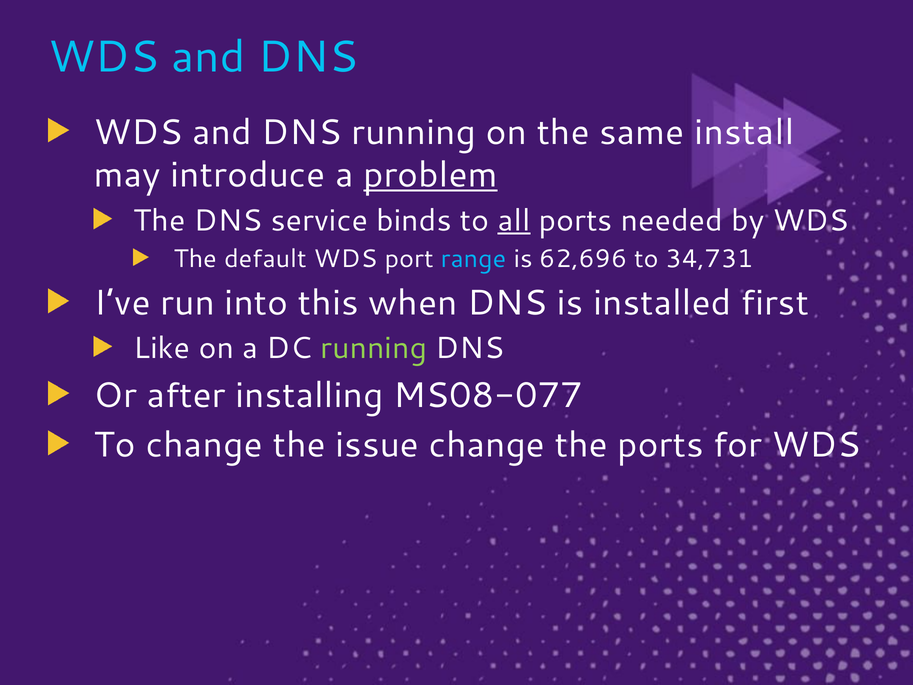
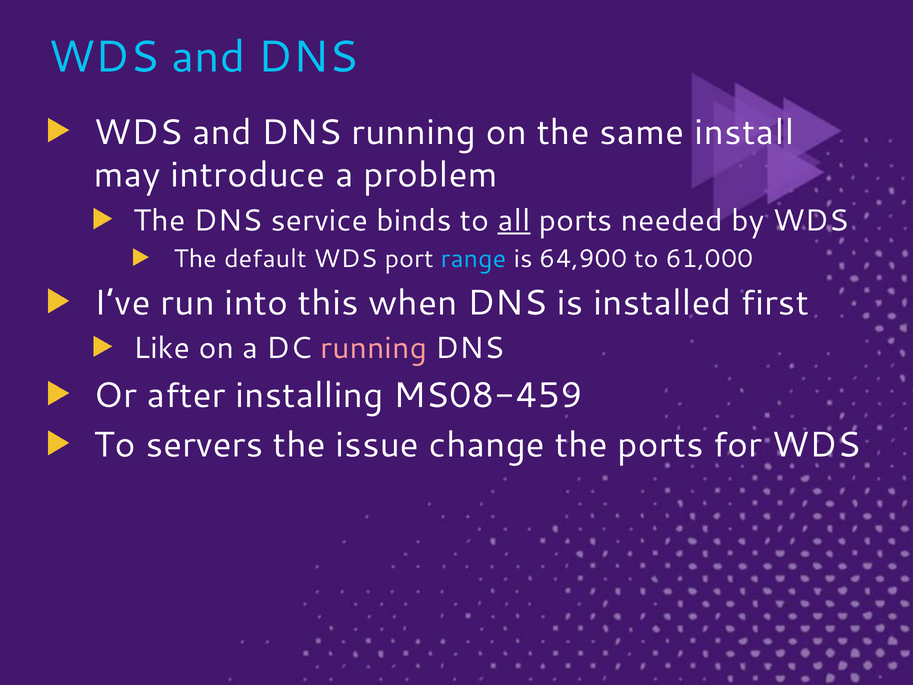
problem underline: present -> none
62,696: 62,696 -> 64,900
34,731: 34,731 -> 61,000
running at (374, 348) colour: light green -> pink
MS08-077: MS08-077 -> MS08-459
To change: change -> servers
